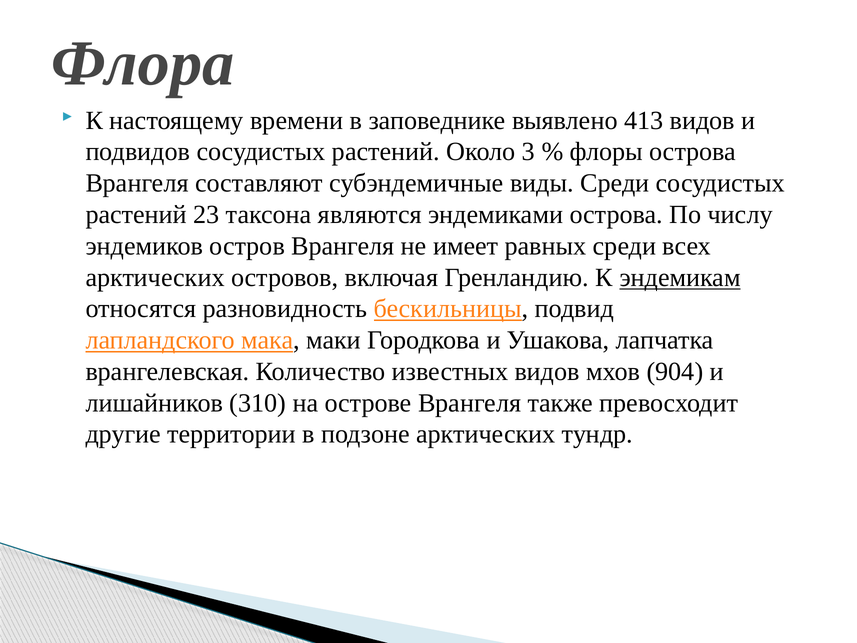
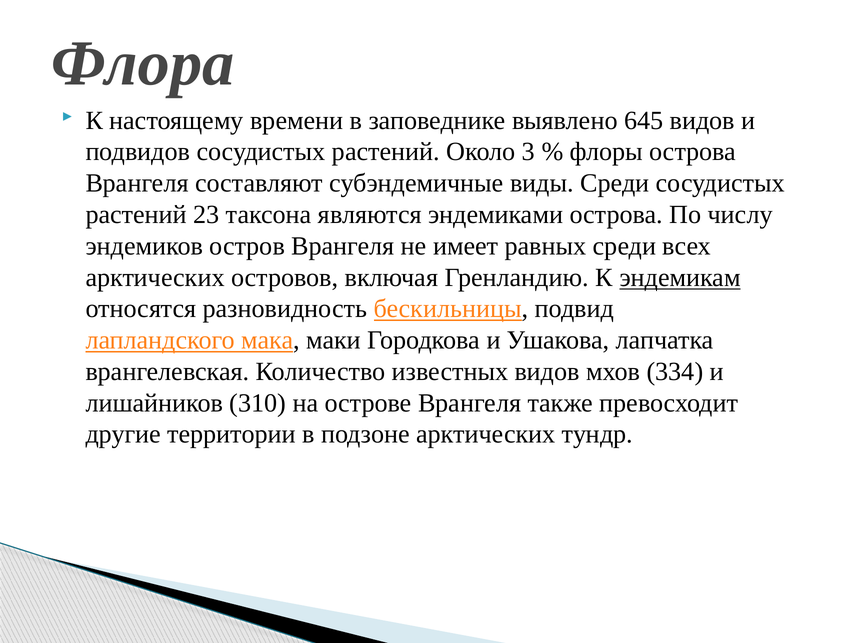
413: 413 -> 645
904: 904 -> 334
